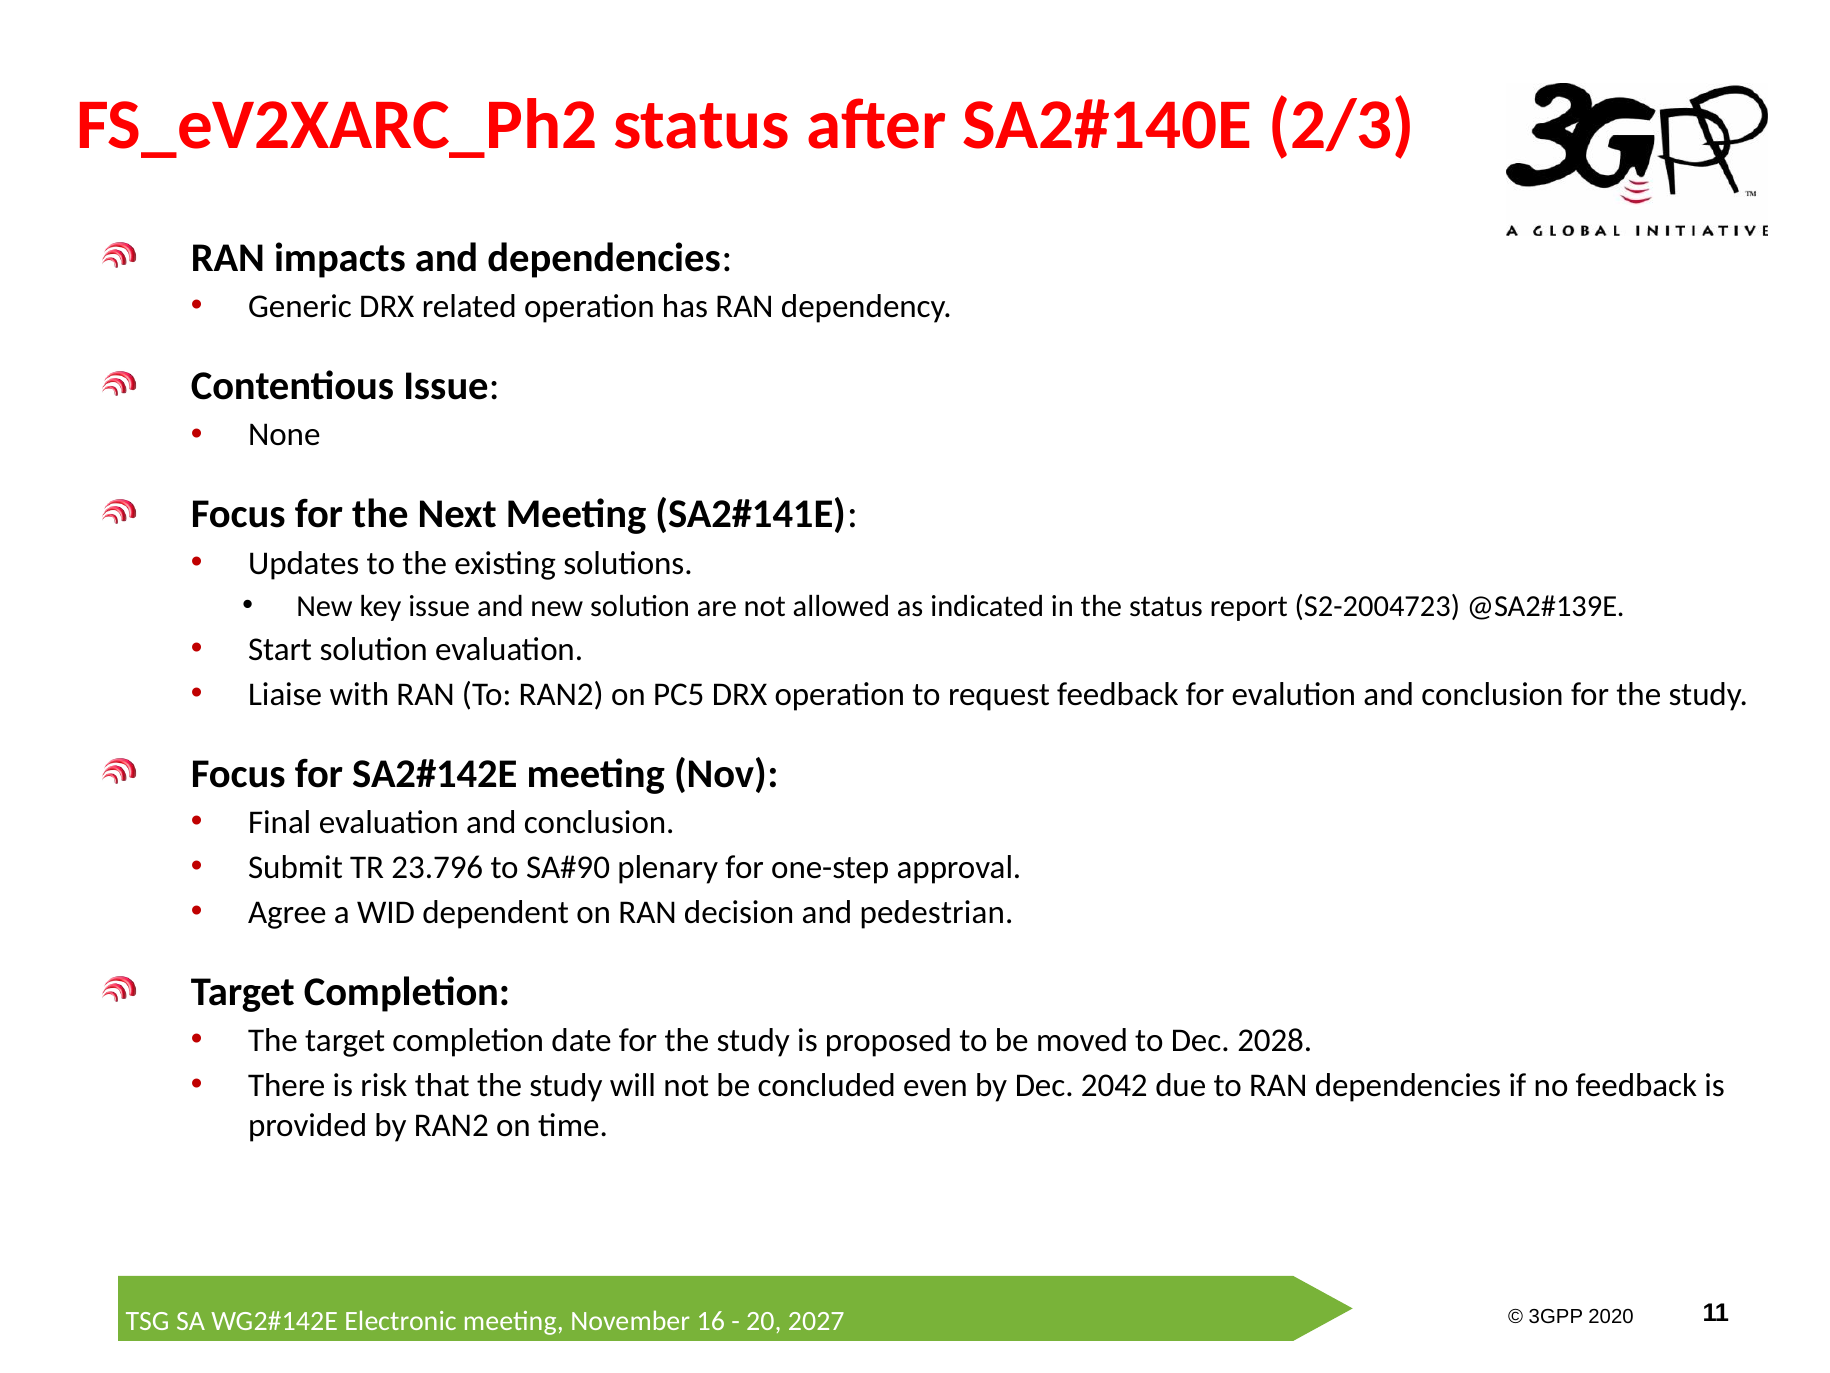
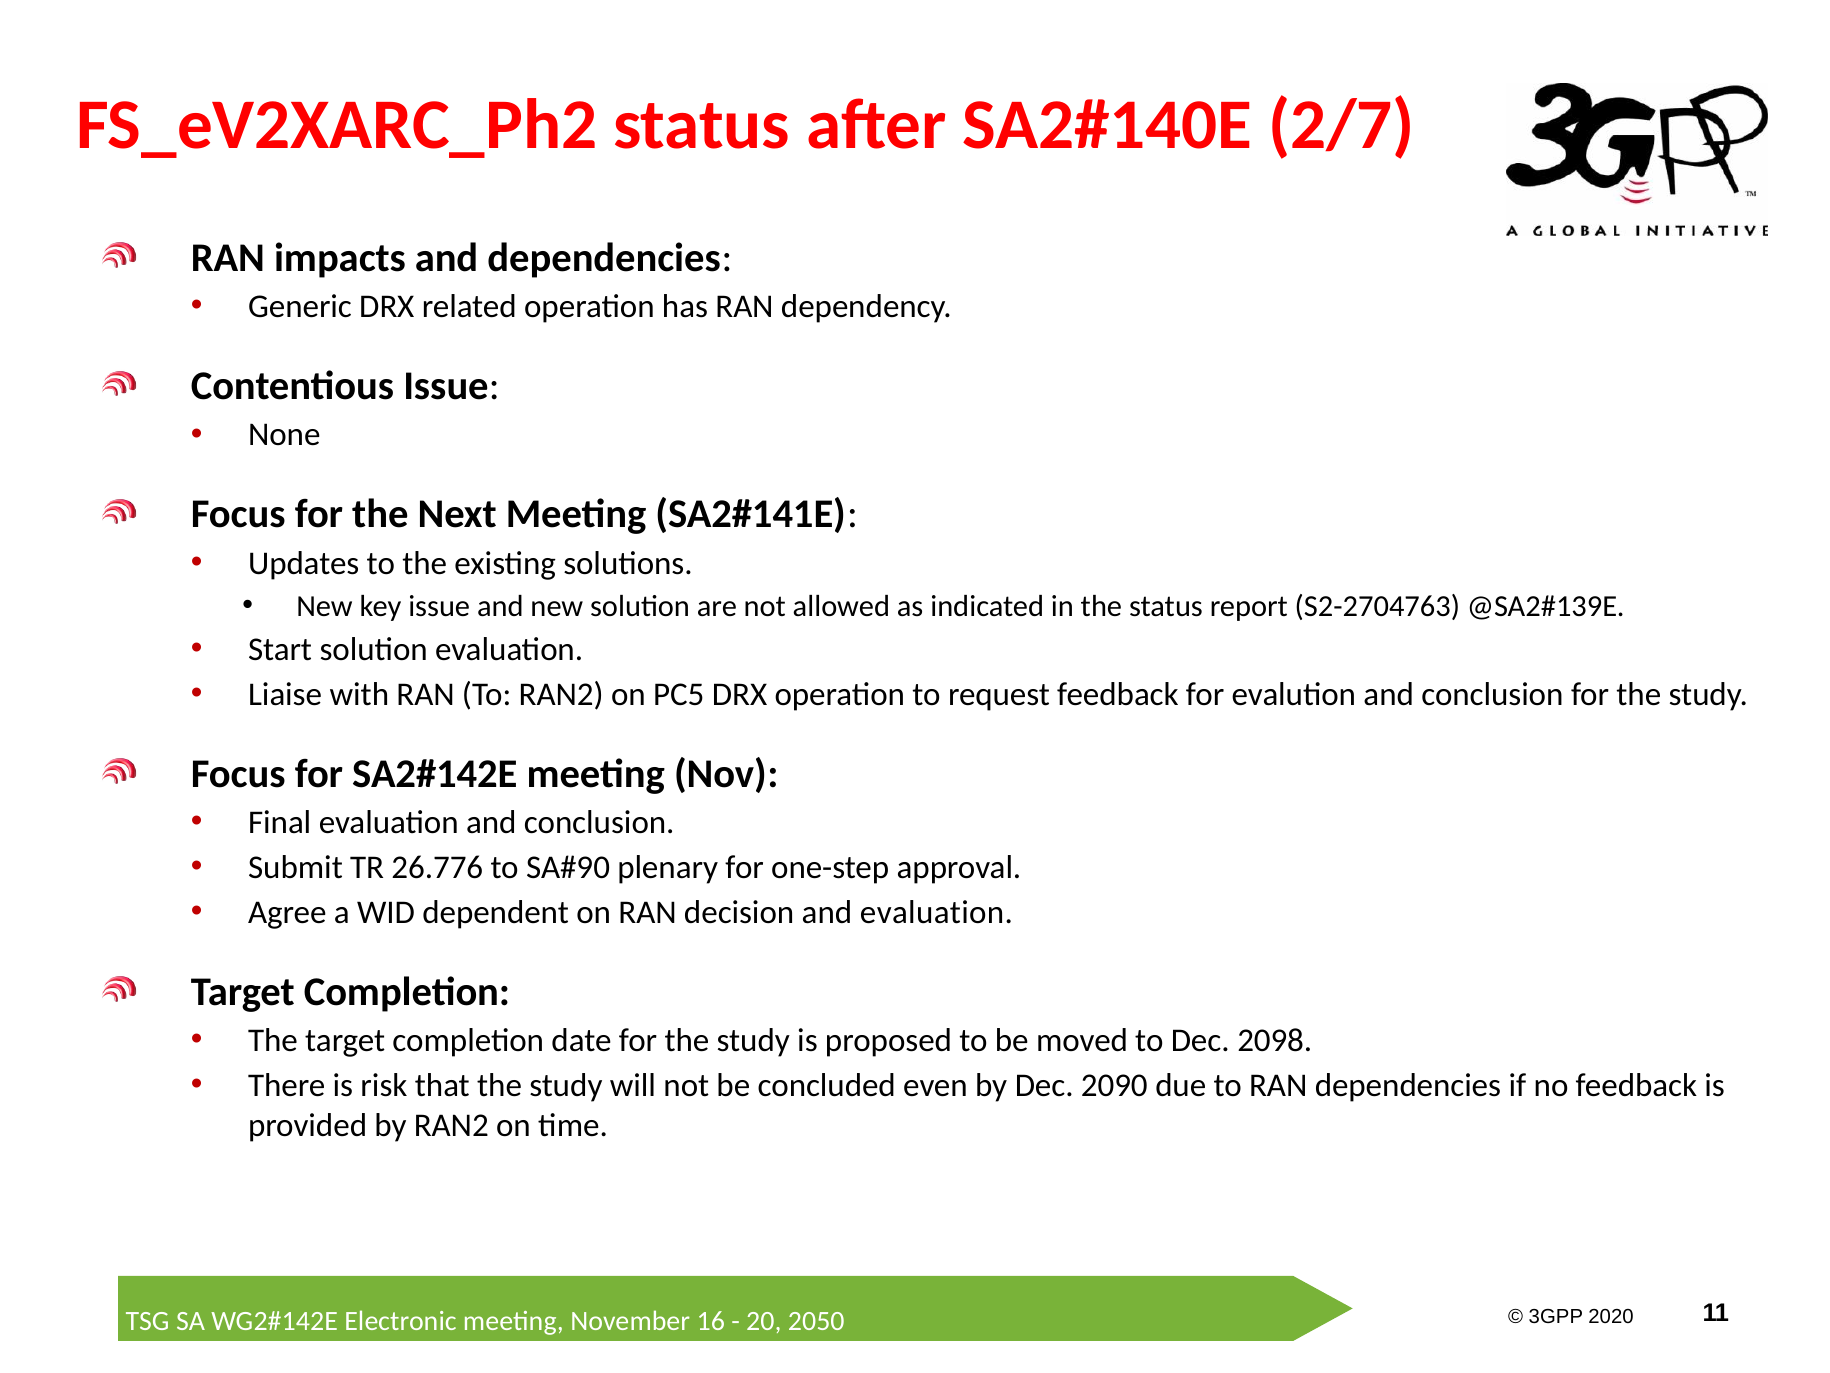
2/3: 2/3 -> 2/7
S2-2004723: S2-2004723 -> S2-2704763
23.796: 23.796 -> 26.776
and pedestrian: pedestrian -> evaluation
2028: 2028 -> 2098
2042: 2042 -> 2090
2027: 2027 -> 2050
